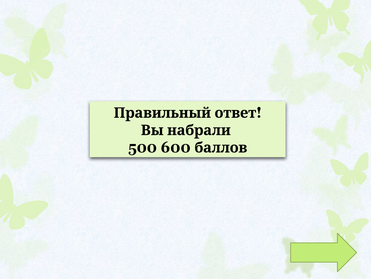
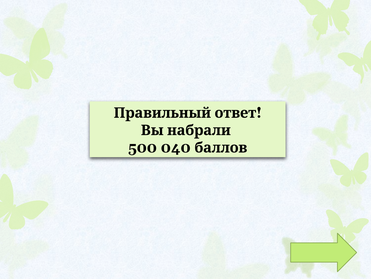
600: 600 -> 040
